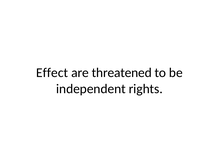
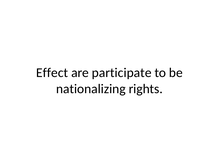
threatened: threatened -> participate
independent: independent -> nationalizing
